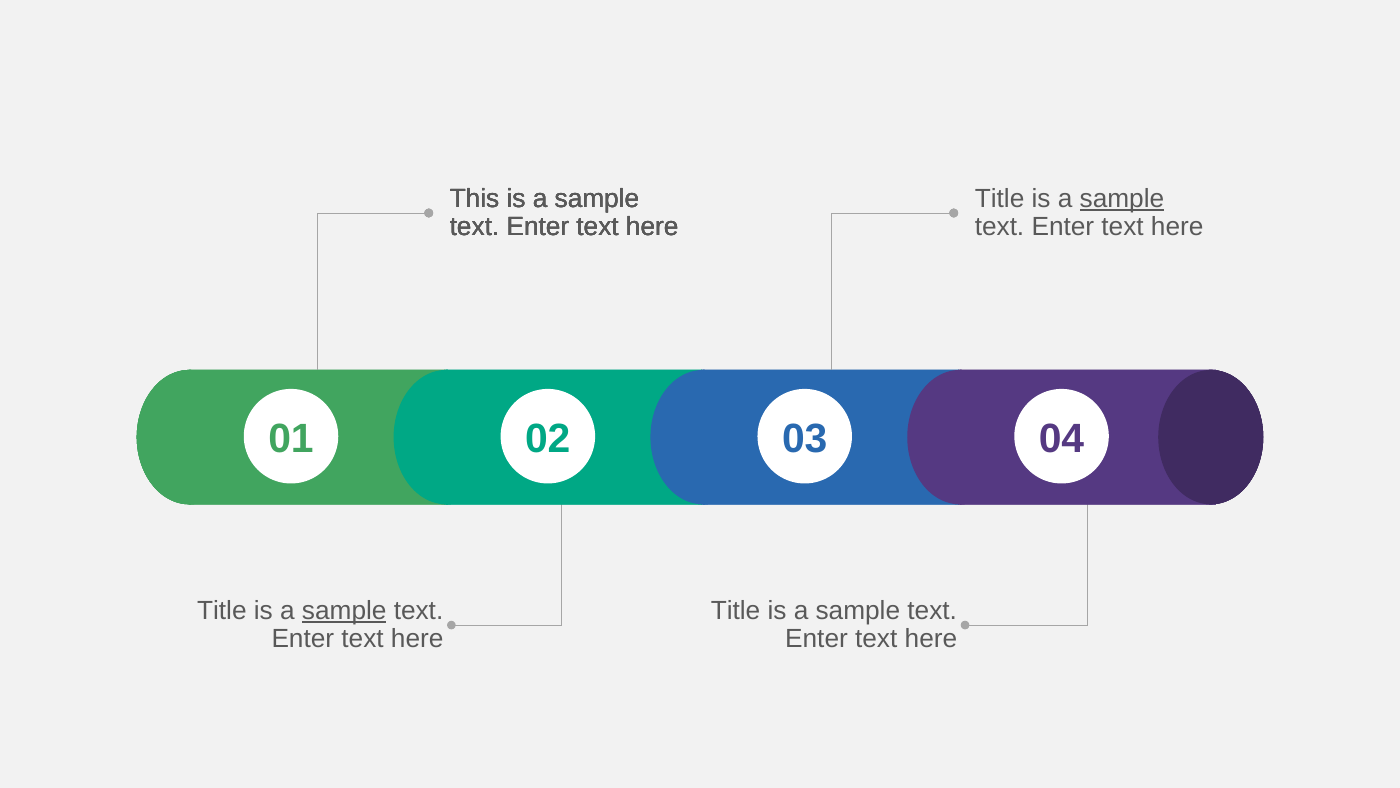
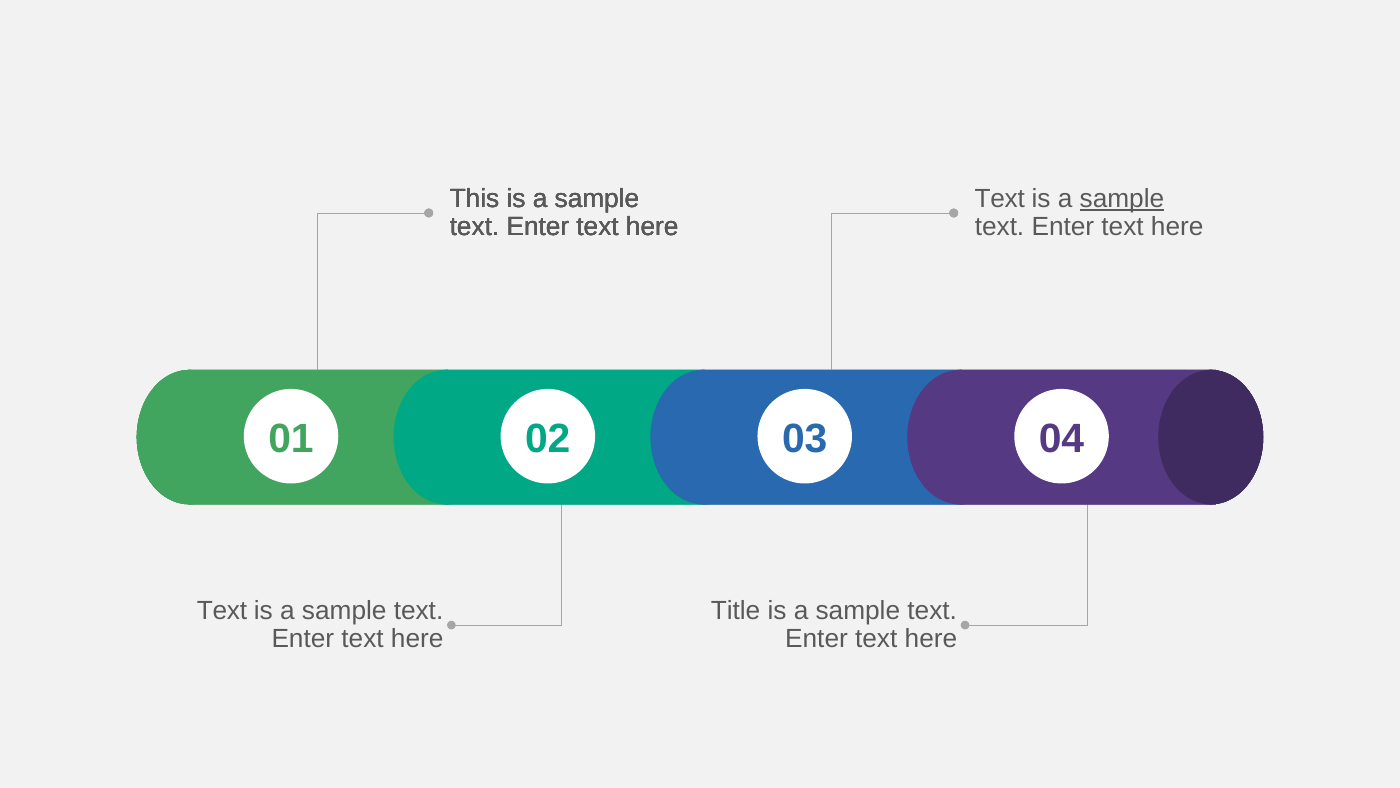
Title at (1000, 199): Title -> Text
Title at (222, 610): Title -> Text
sample at (344, 610) underline: present -> none
